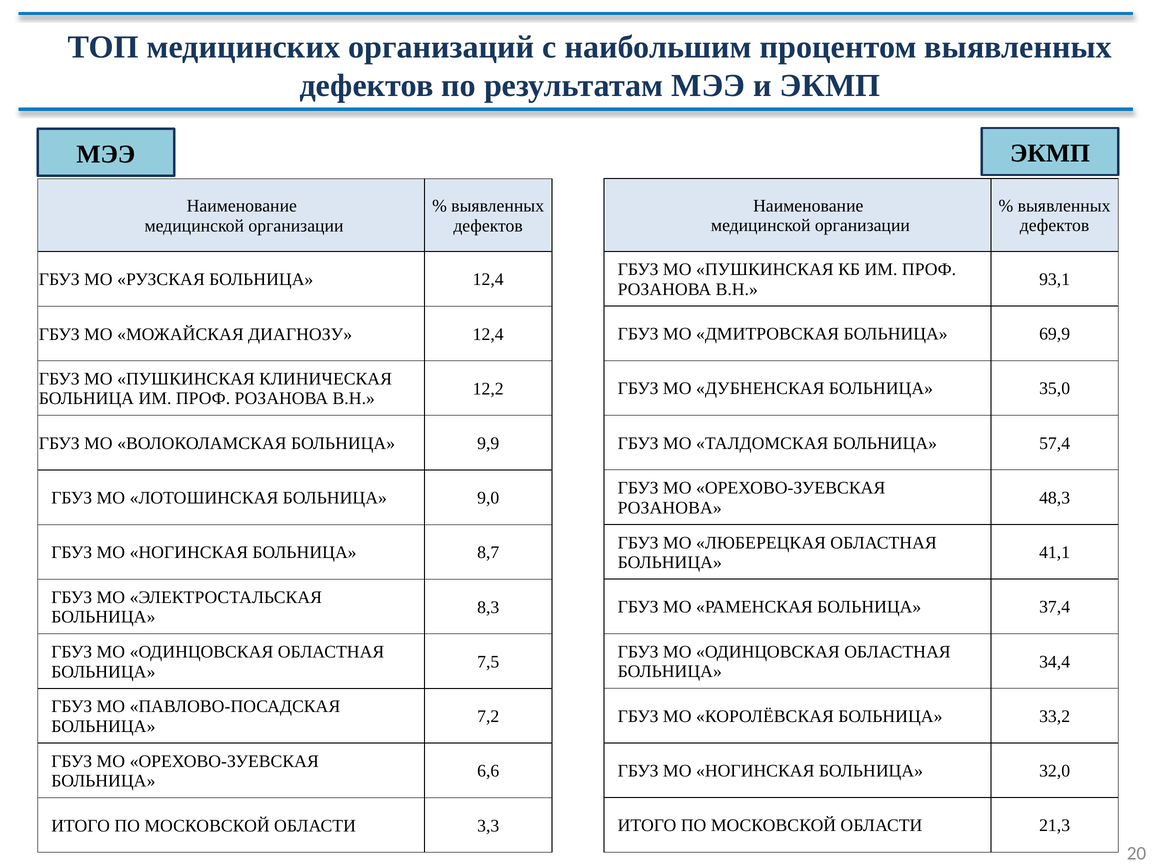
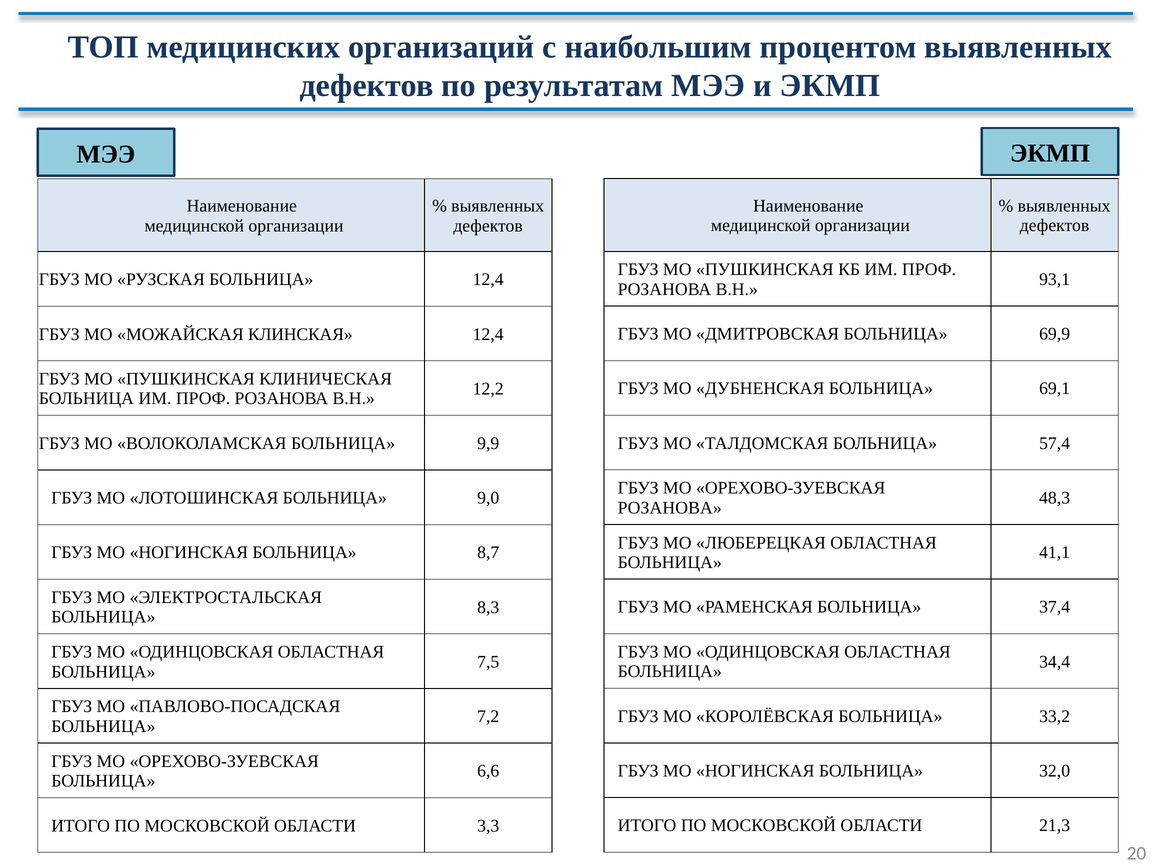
ДИАГНОЗУ: ДИАГНОЗУ -> КЛИНСКАЯ
35,0: 35,0 -> 69,1
